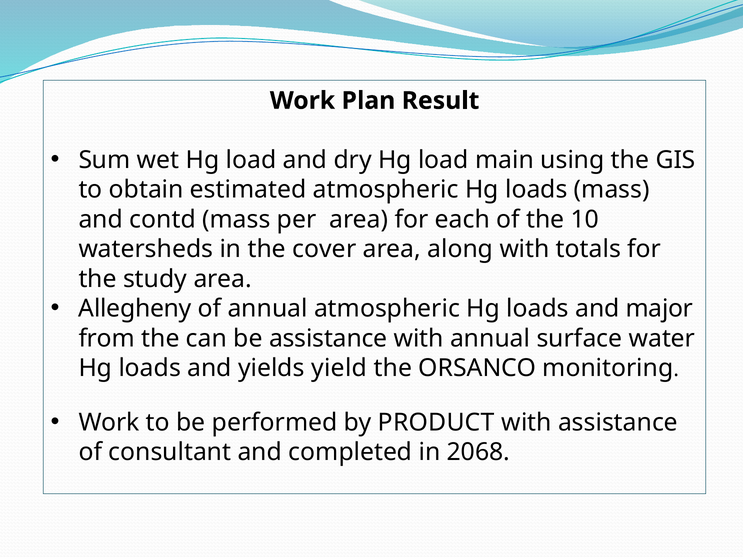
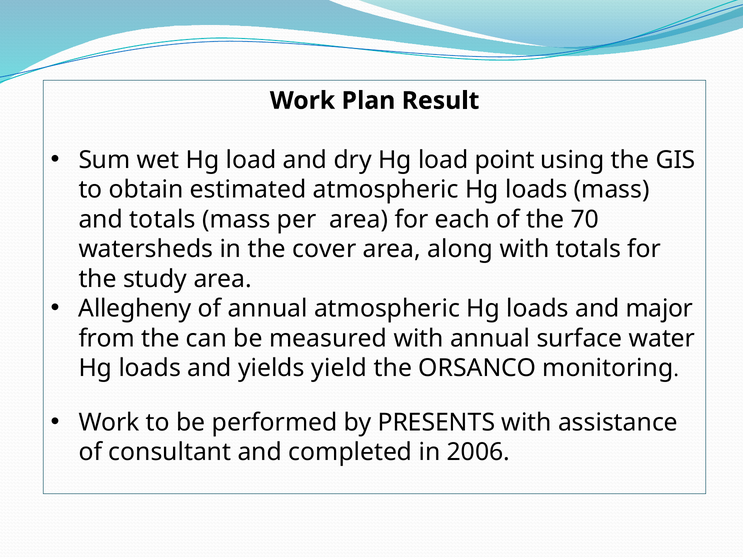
main: main -> point
and contd: contd -> totals
10: 10 -> 70
be assistance: assistance -> measured
PRODUCT: PRODUCT -> PRESENTS
2068: 2068 -> 2006
